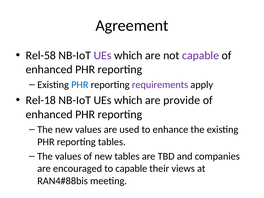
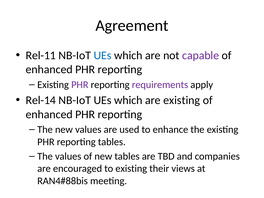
Rel-58: Rel-58 -> Rel-11
UEs at (103, 55) colour: purple -> blue
PHR at (80, 85) colour: blue -> purple
Rel-18: Rel-18 -> Rel-14
are provide: provide -> existing
to capable: capable -> existing
